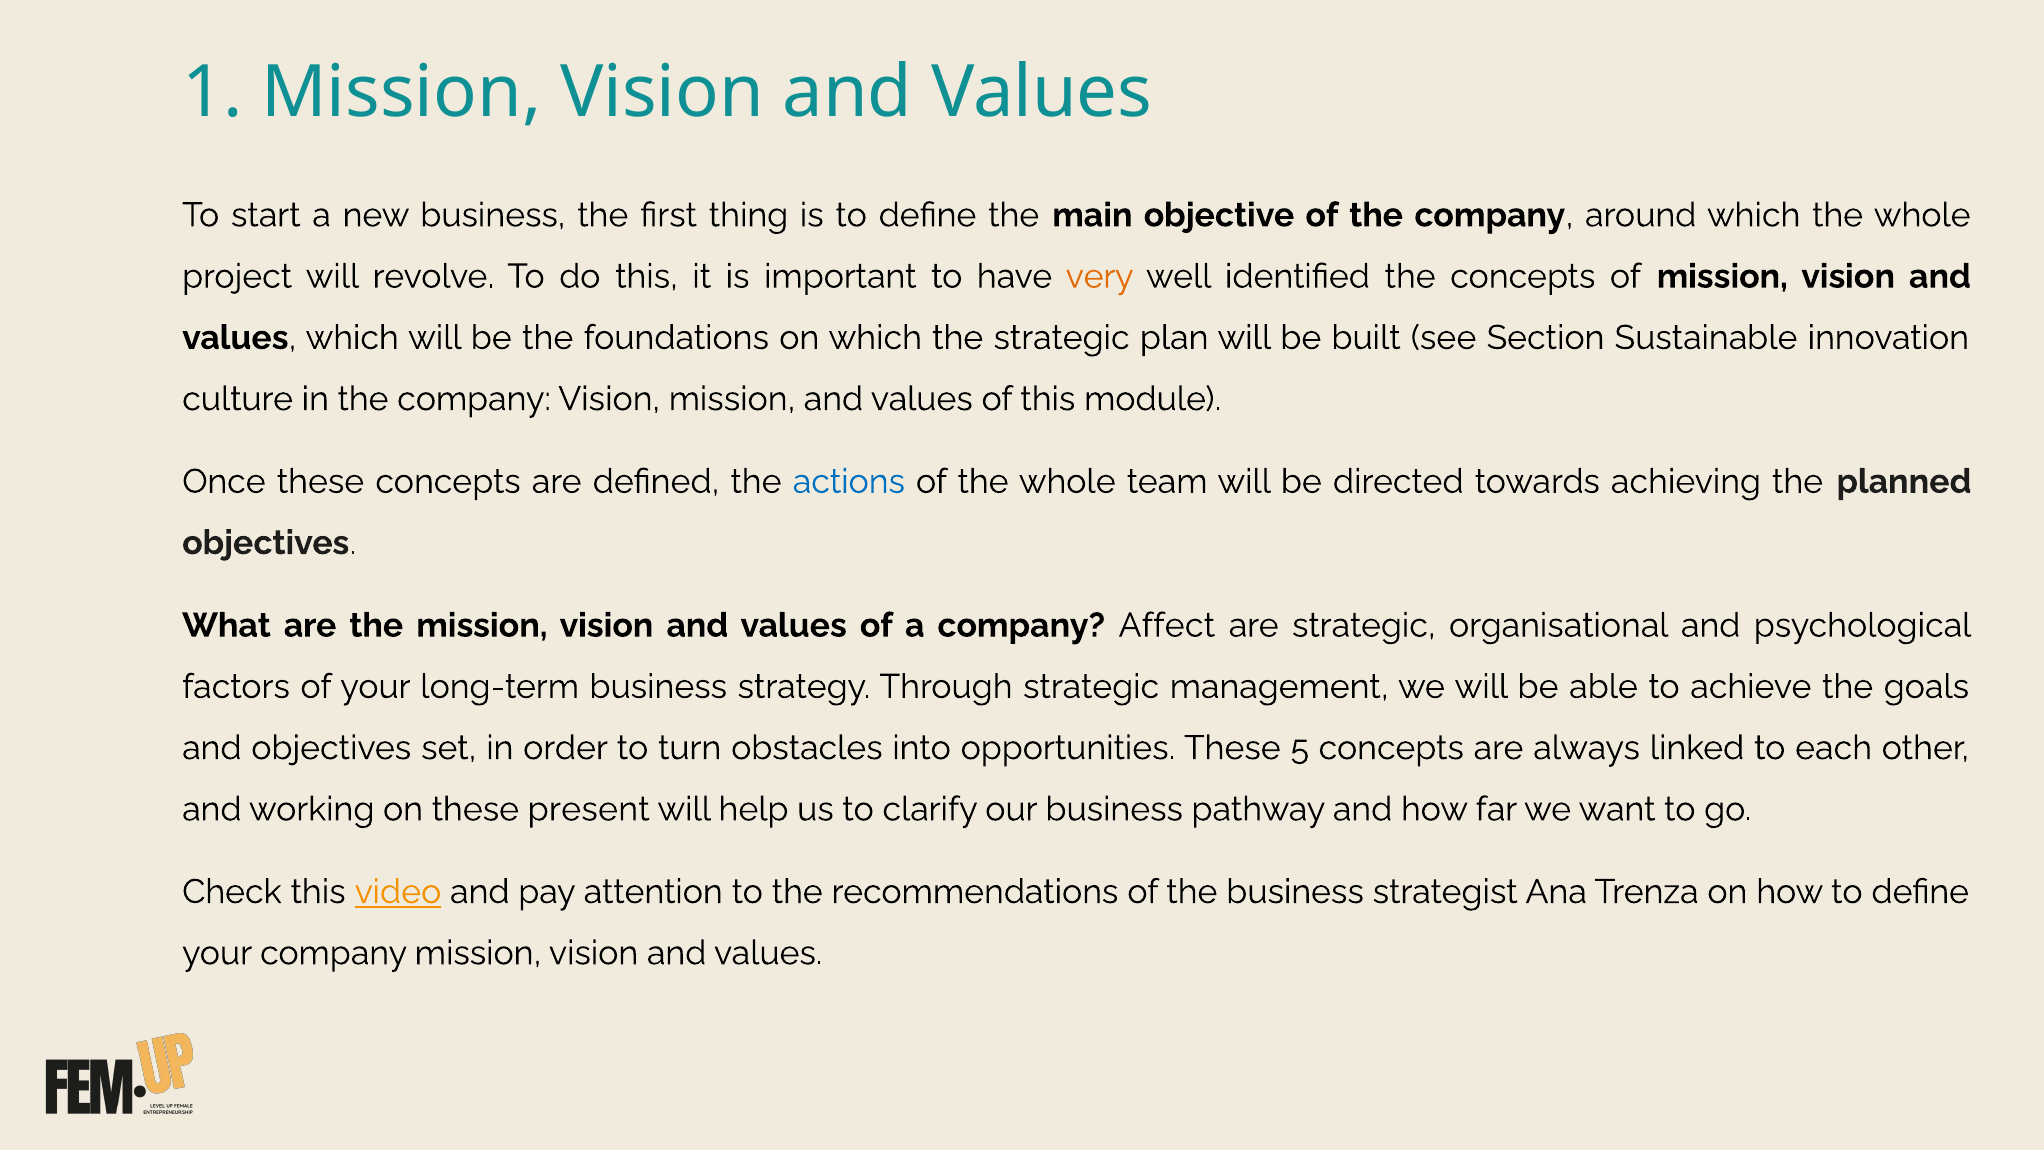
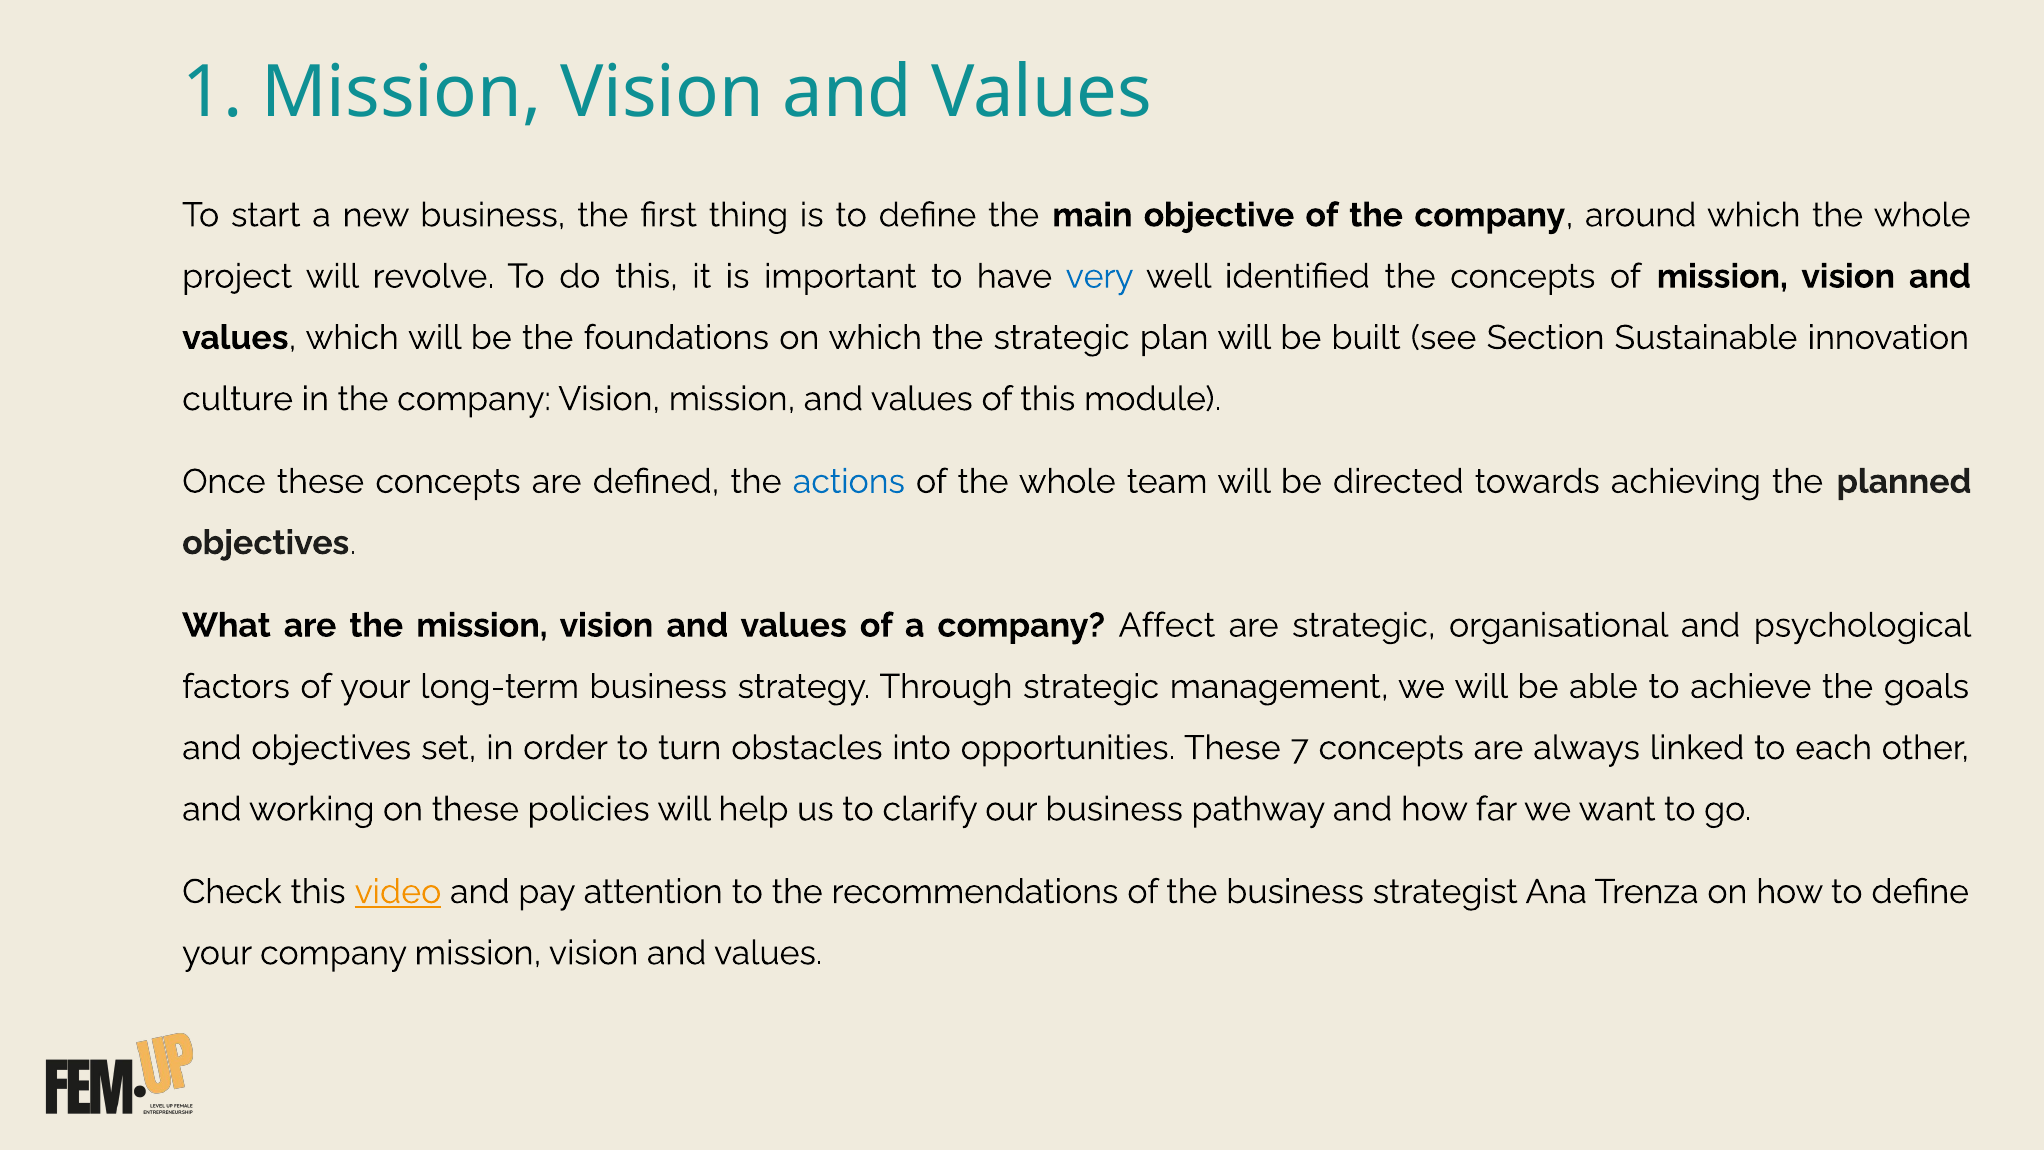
very colour: orange -> blue
5: 5 -> 7
present: present -> policies
